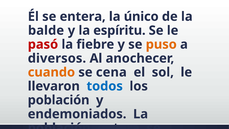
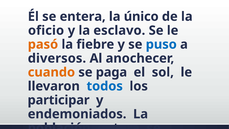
balde: balde -> oficio
espíritu: espíritu -> esclavo
pasó colour: red -> orange
puso colour: orange -> blue
cena: cena -> paga
población at (59, 100): población -> participar
